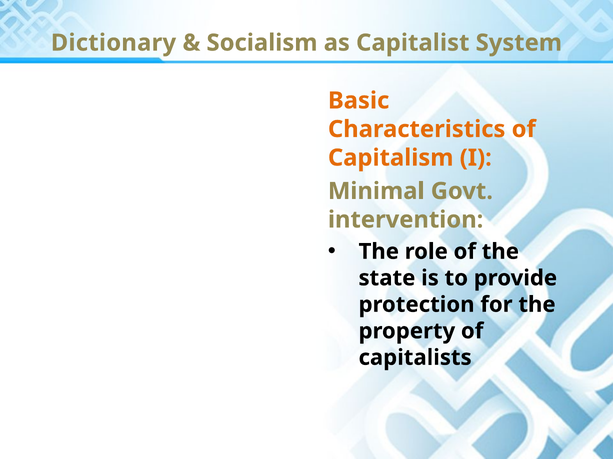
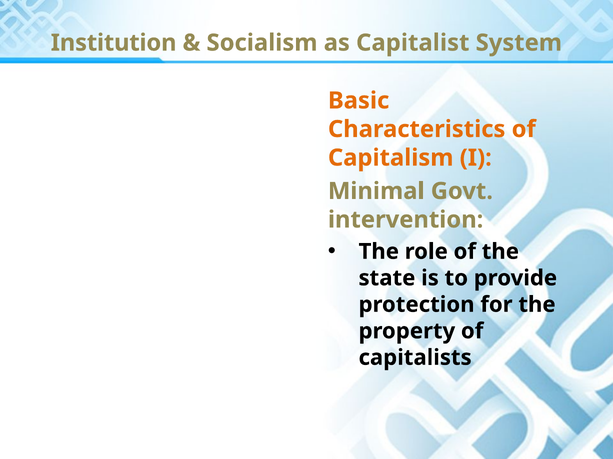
Dictionary: Dictionary -> Institution
